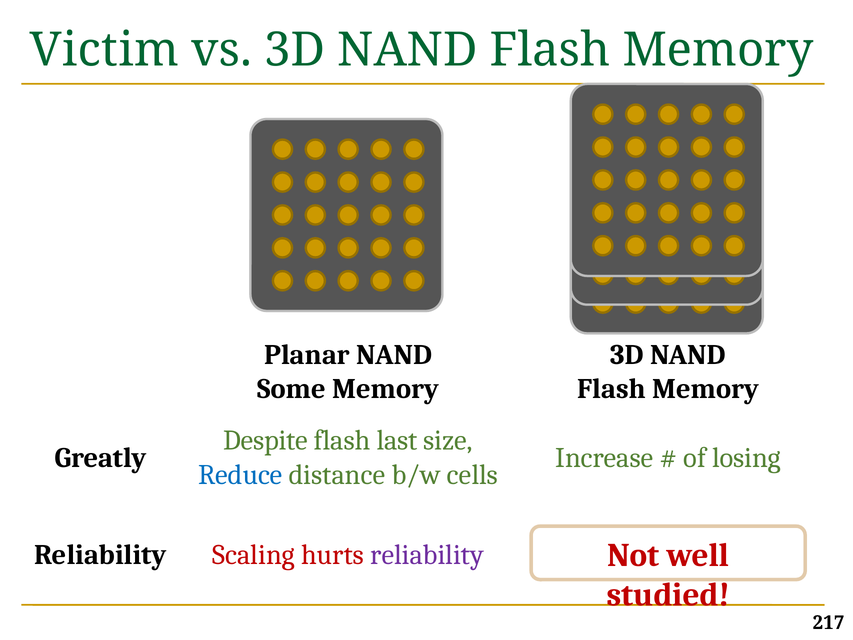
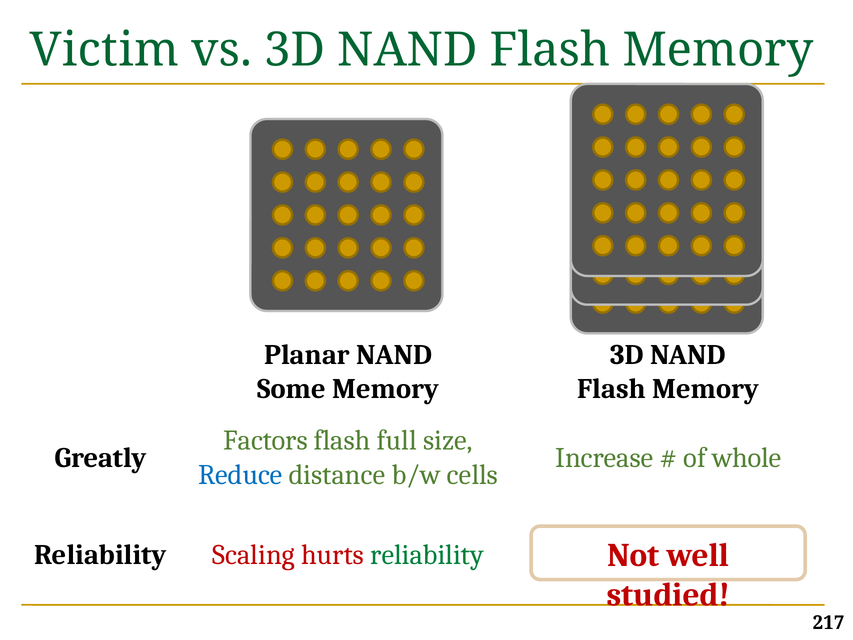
Despite: Despite -> Factors
last: last -> full
losing: losing -> whole
reliability at (427, 555) colour: purple -> green
